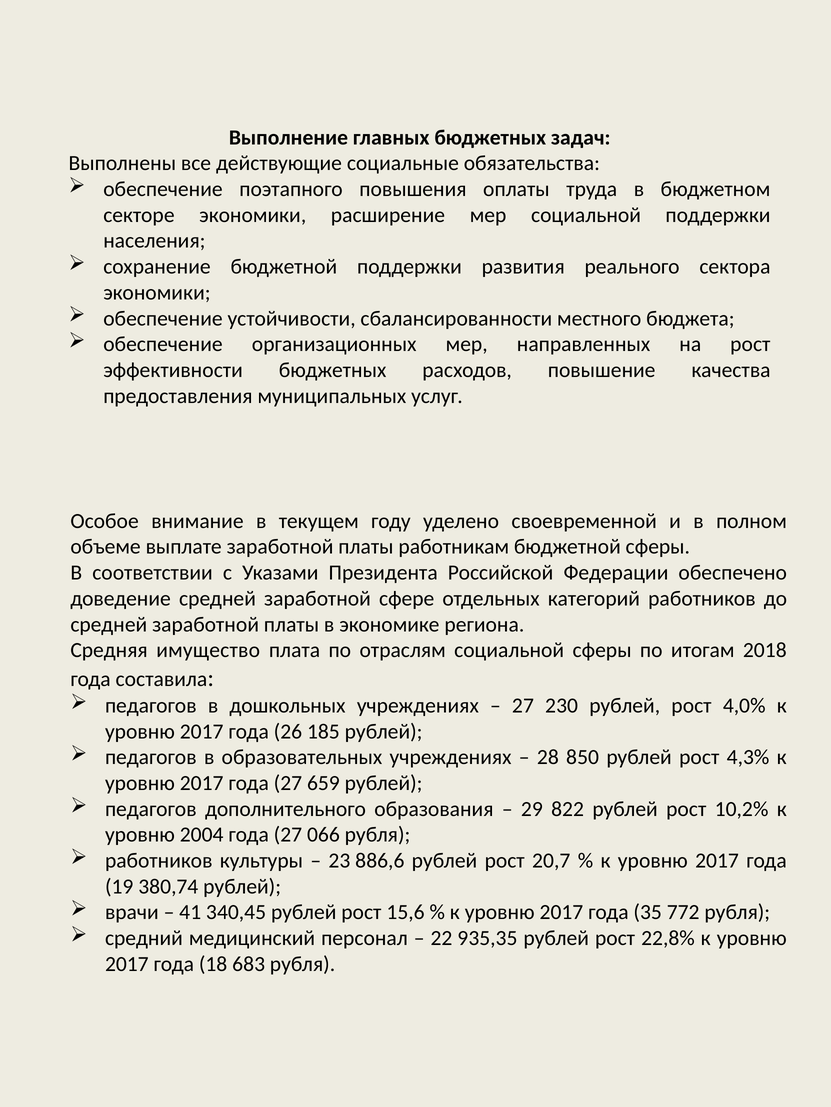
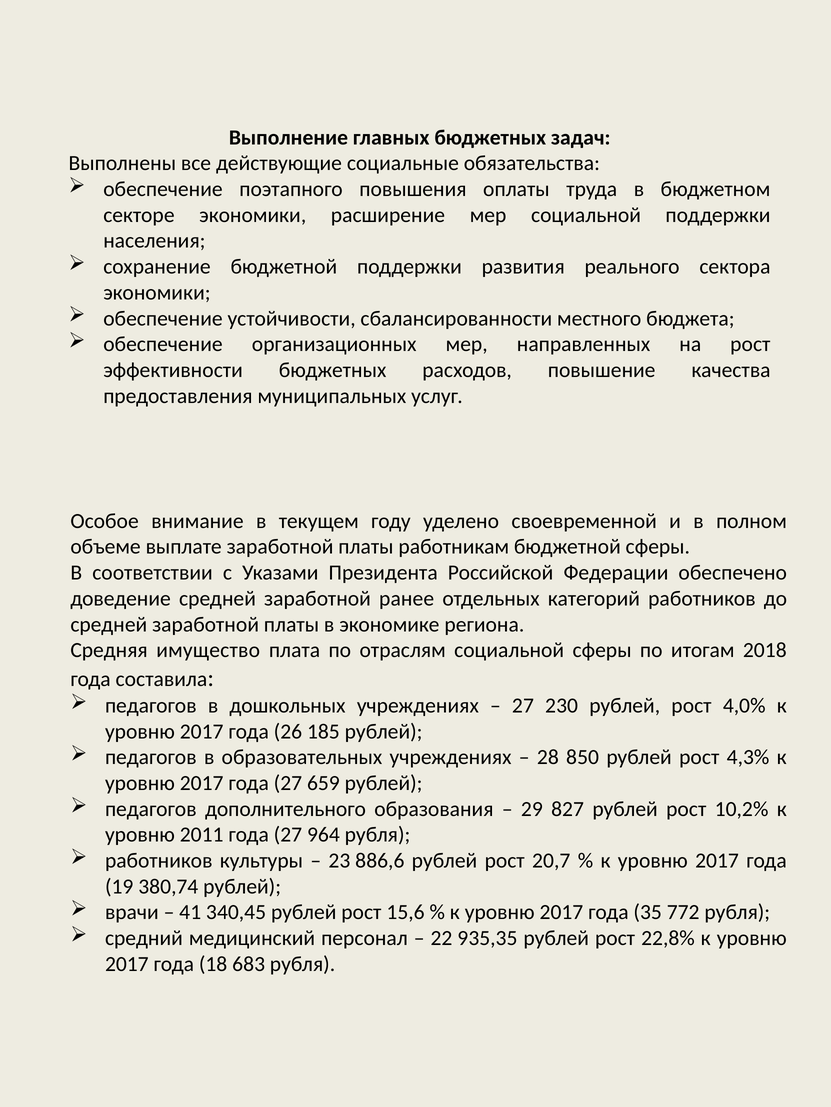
сфере: сфере -> ранее
822: 822 -> 827
2004: 2004 -> 2011
066: 066 -> 964
